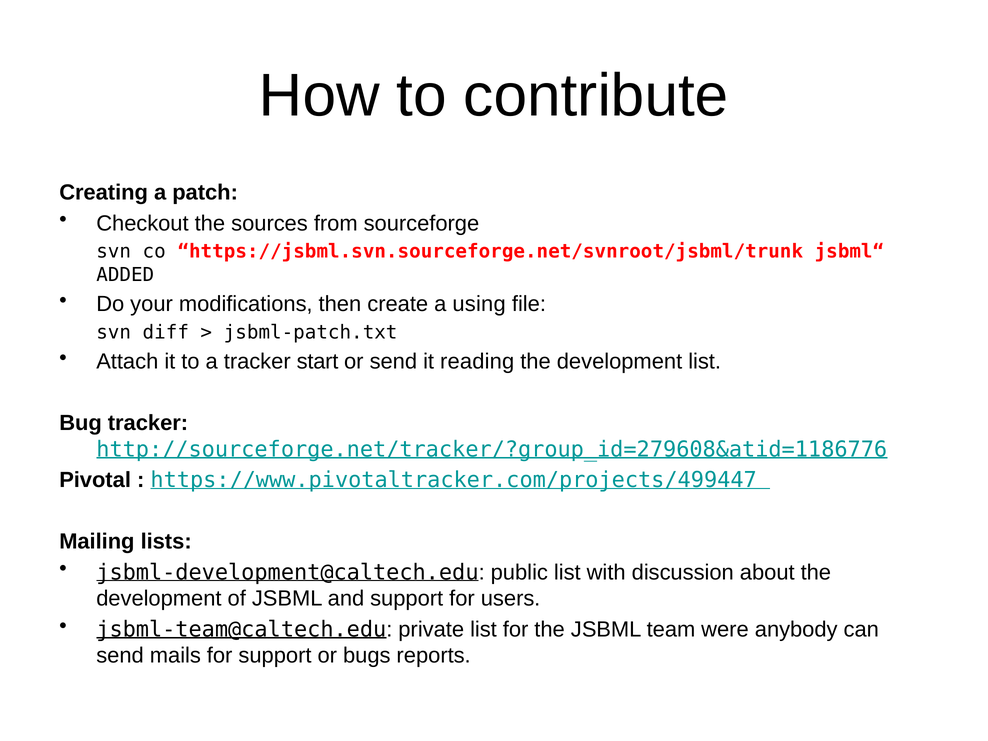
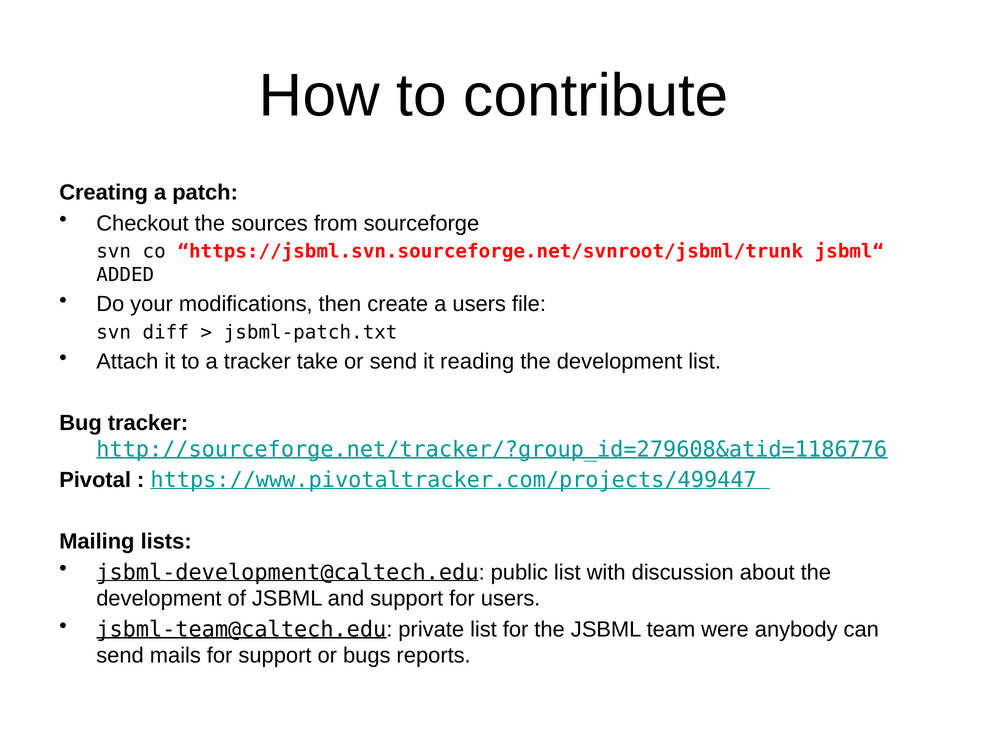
a using: using -> users
start: start -> take
